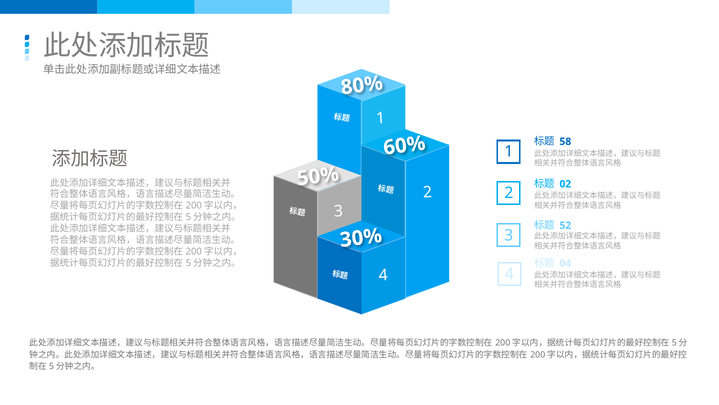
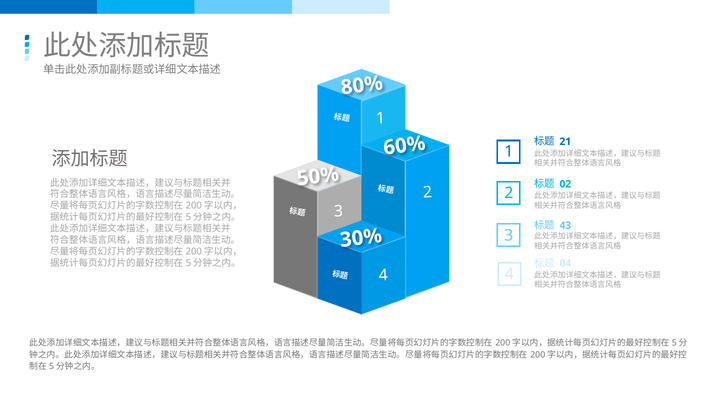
58: 58 -> 21
52: 52 -> 43
